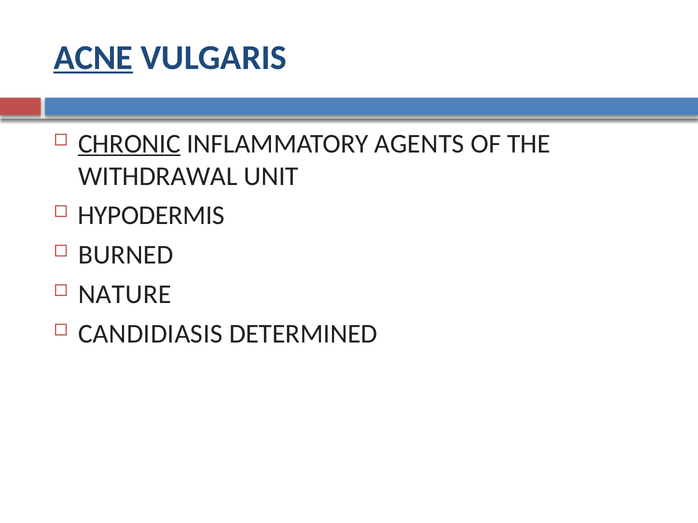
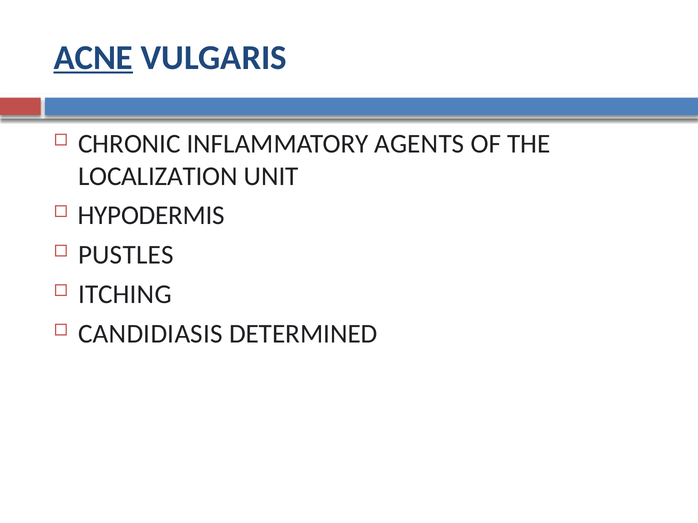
CHRONIC underline: present -> none
WITHDRAWAL: WITHDRAWAL -> LOCALIZATION
BURNED: BURNED -> PUSTLES
NATURE: NATURE -> ITCHING
